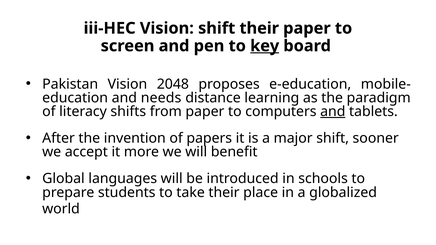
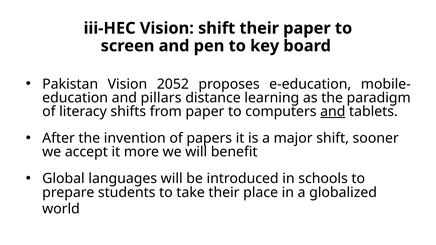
key underline: present -> none
2048: 2048 -> 2052
needs: needs -> pillars
